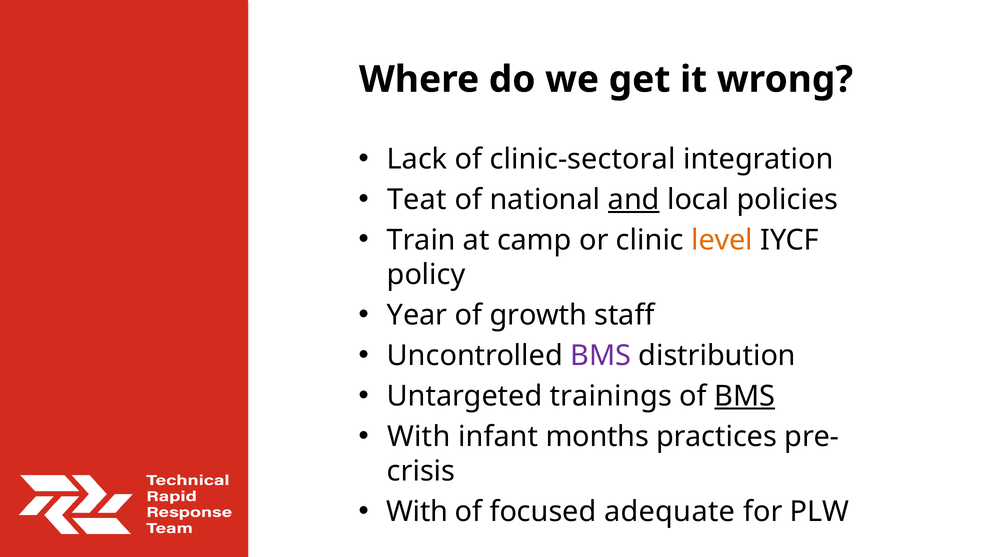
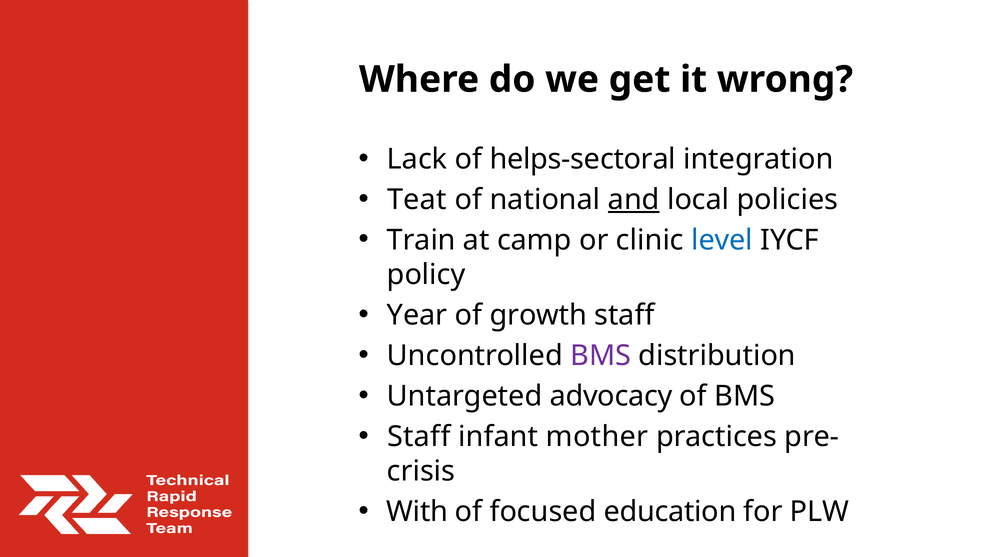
clinic-sectoral: clinic-sectoral -> helps-sectoral
level colour: orange -> blue
trainings: trainings -> advocacy
BMS at (745, 396) underline: present -> none
With at (419, 436): With -> Staff
months: months -> mother
adequate: adequate -> education
